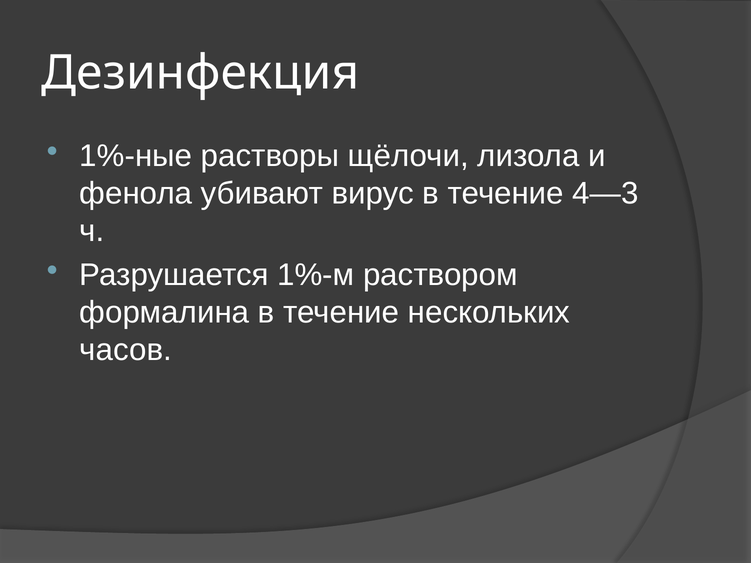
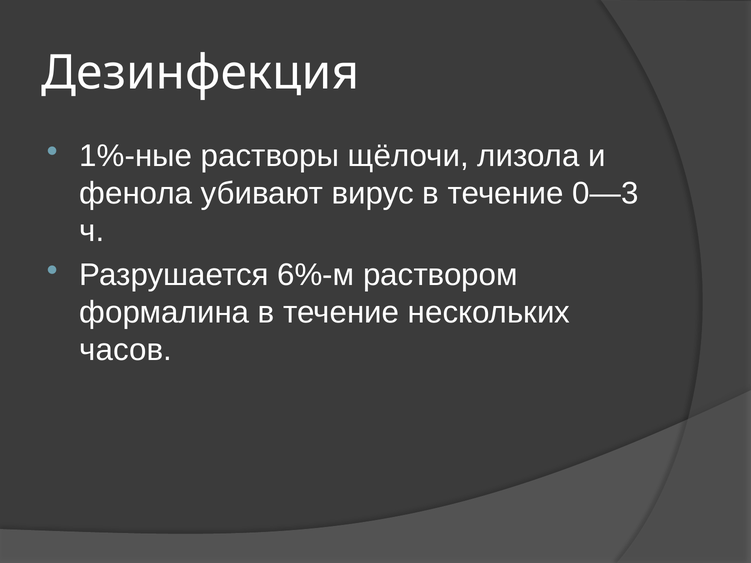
4—3: 4—3 -> 0—3
1%-м: 1%-м -> 6%-м
